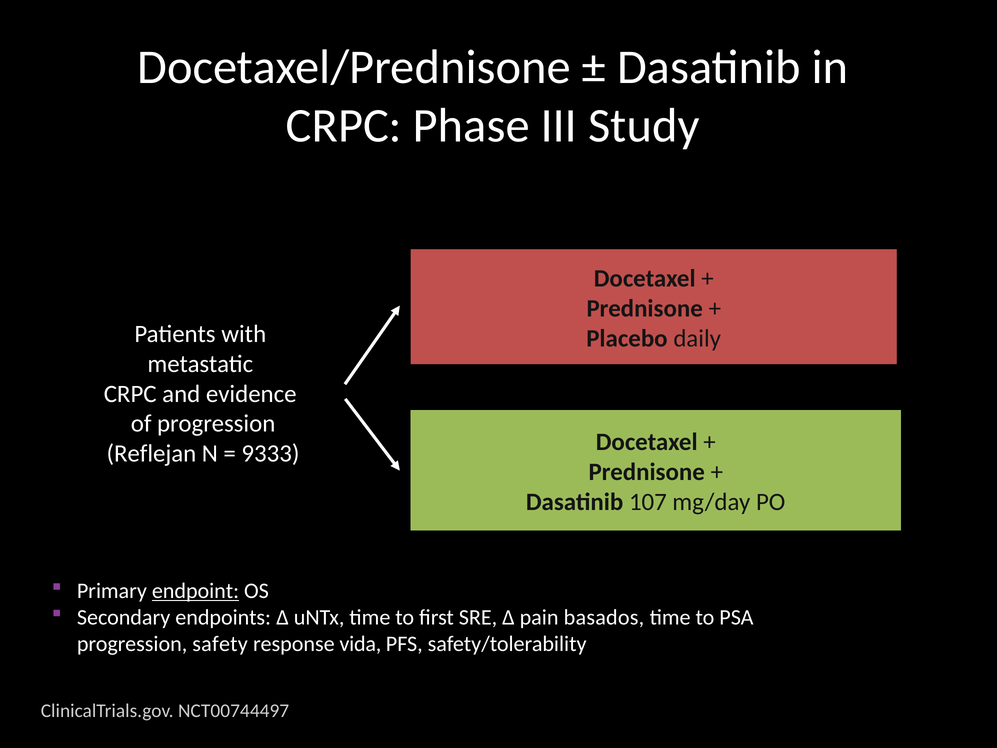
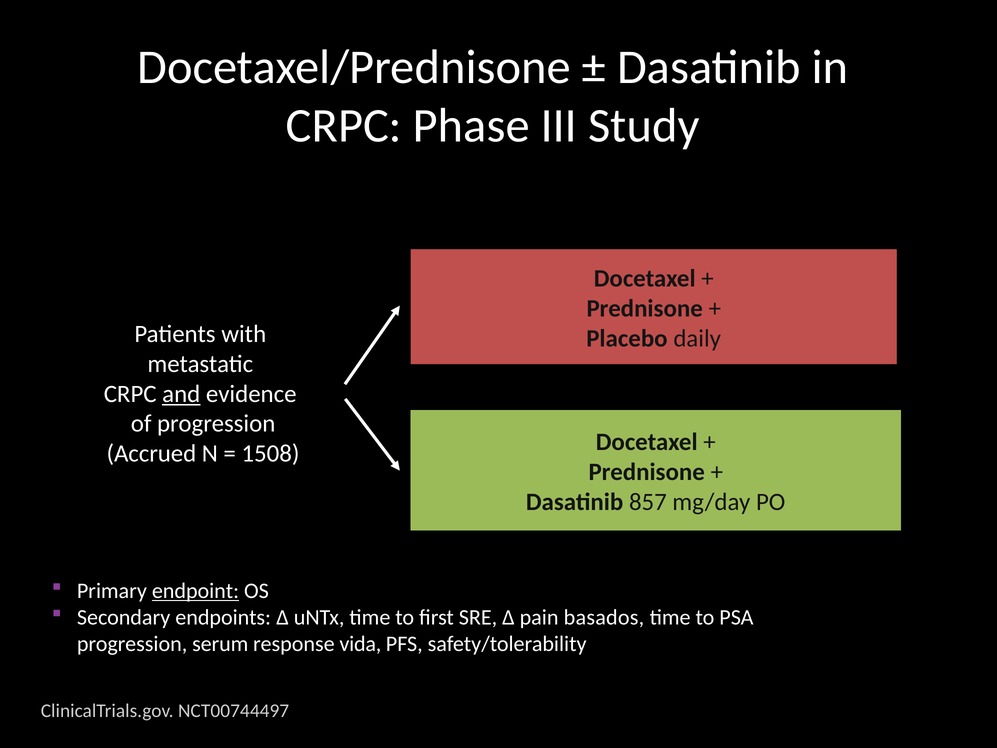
and underline: none -> present
Reflejan: Reflejan -> Accrued
9333: 9333 -> 1508
107: 107 -> 857
safety: safety -> serum
